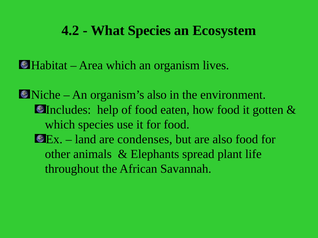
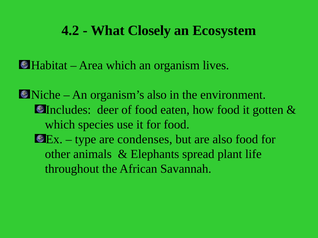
What Species: Species -> Closely
help: help -> deer
land: land -> type
